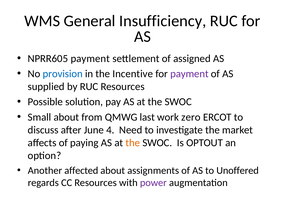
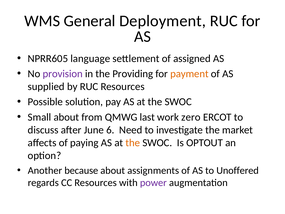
Insufficiency: Insufficiency -> Deployment
NPRR605 payment: payment -> language
provision colour: blue -> purple
Incentive: Incentive -> Providing
payment at (189, 74) colour: purple -> orange
4: 4 -> 6
affected: affected -> because
